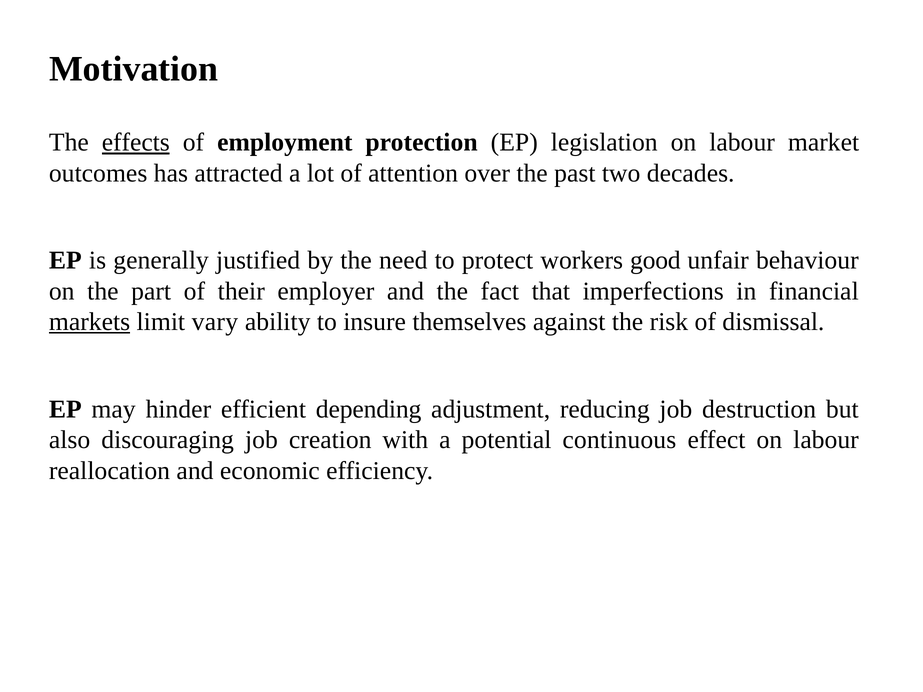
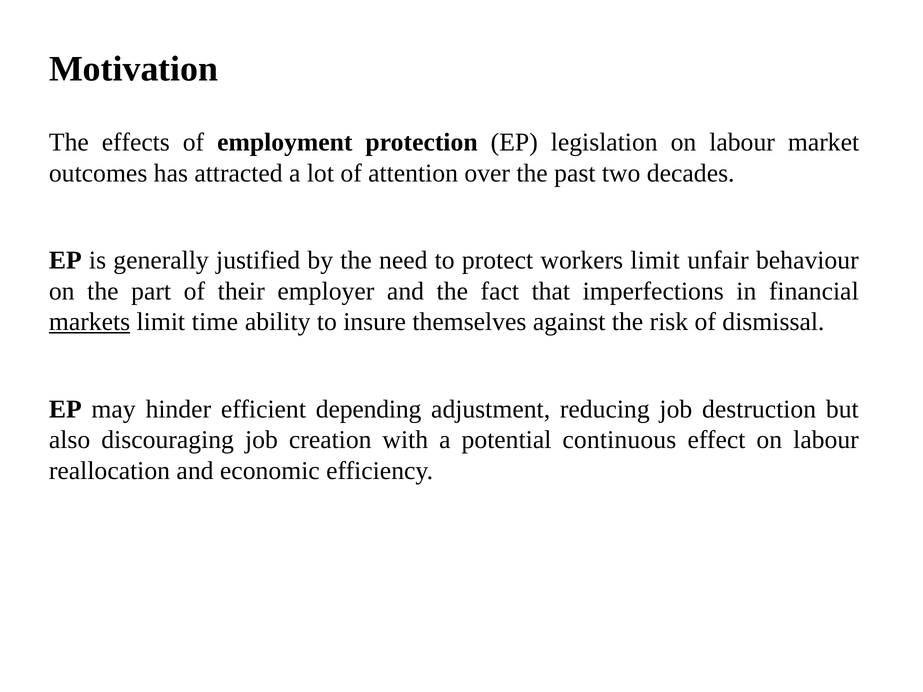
effects underline: present -> none
workers good: good -> limit
vary: vary -> time
